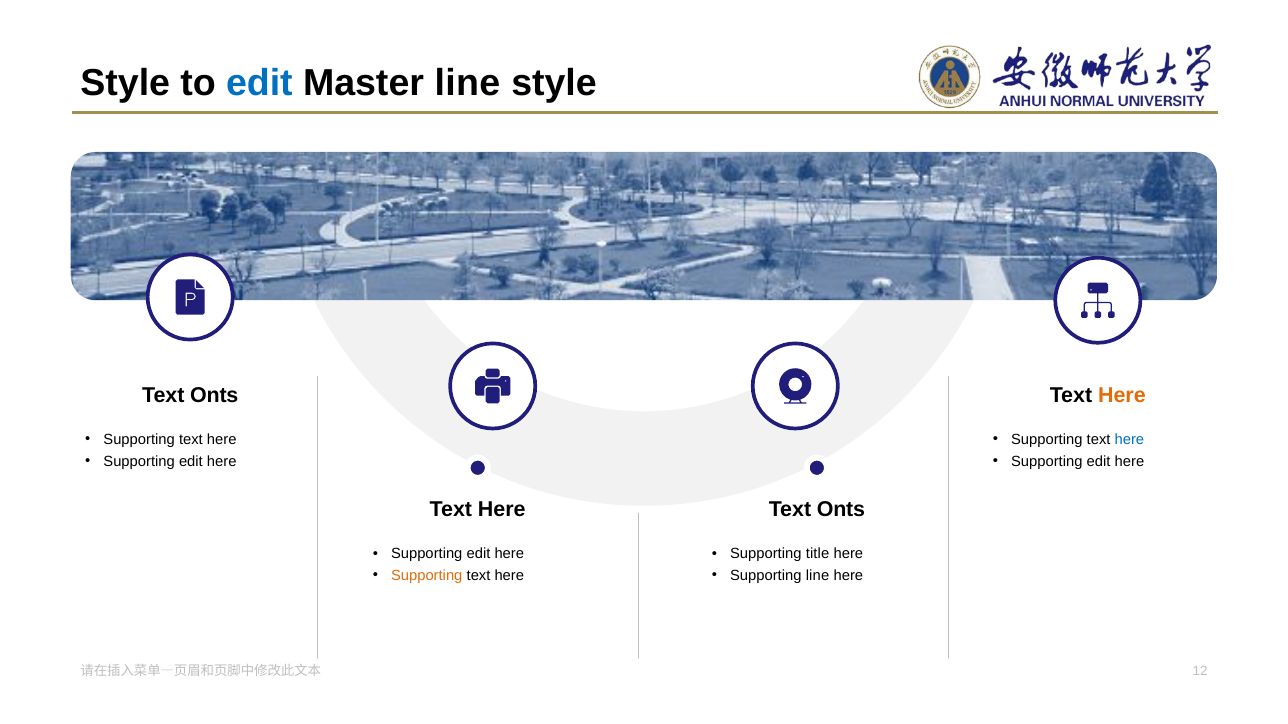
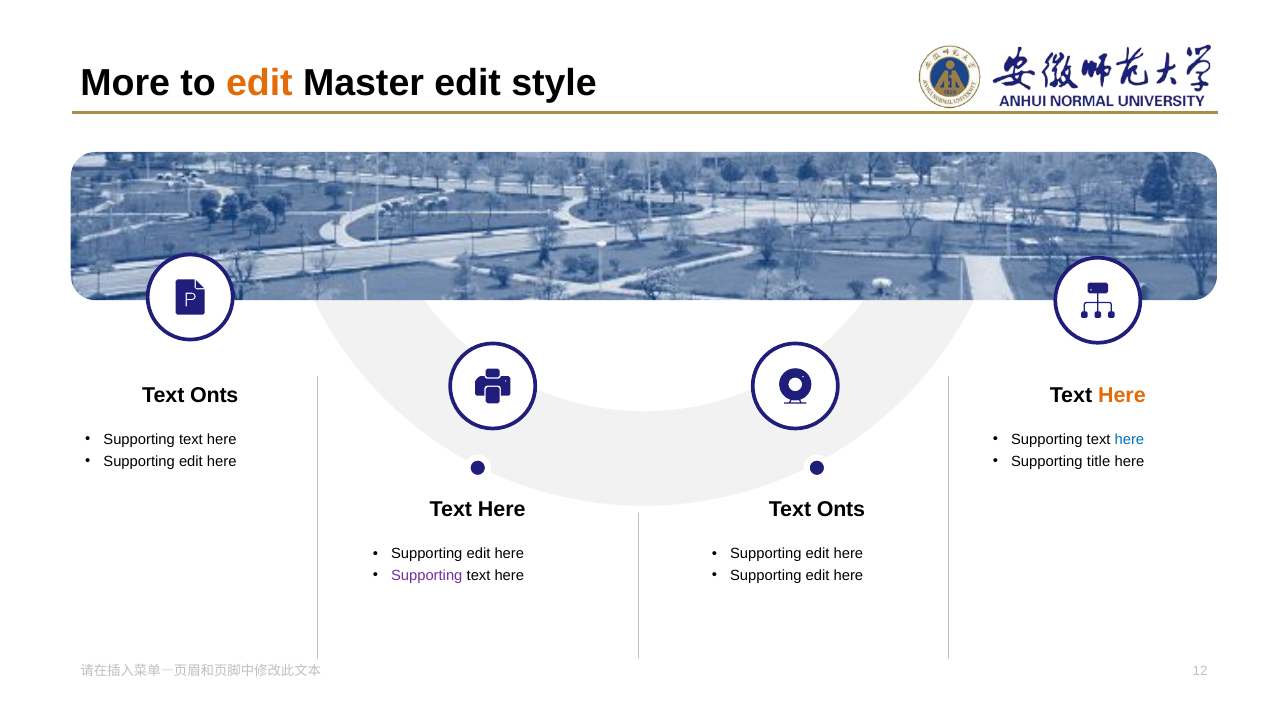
Style at (125, 83): Style -> More
edit at (259, 83) colour: blue -> orange
Master line: line -> edit
edit at (1099, 461): edit -> title
title at (818, 554): title -> edit
Supporting at (427, 576) colour: orange -> purple
line at (818, 576): line -> edit
